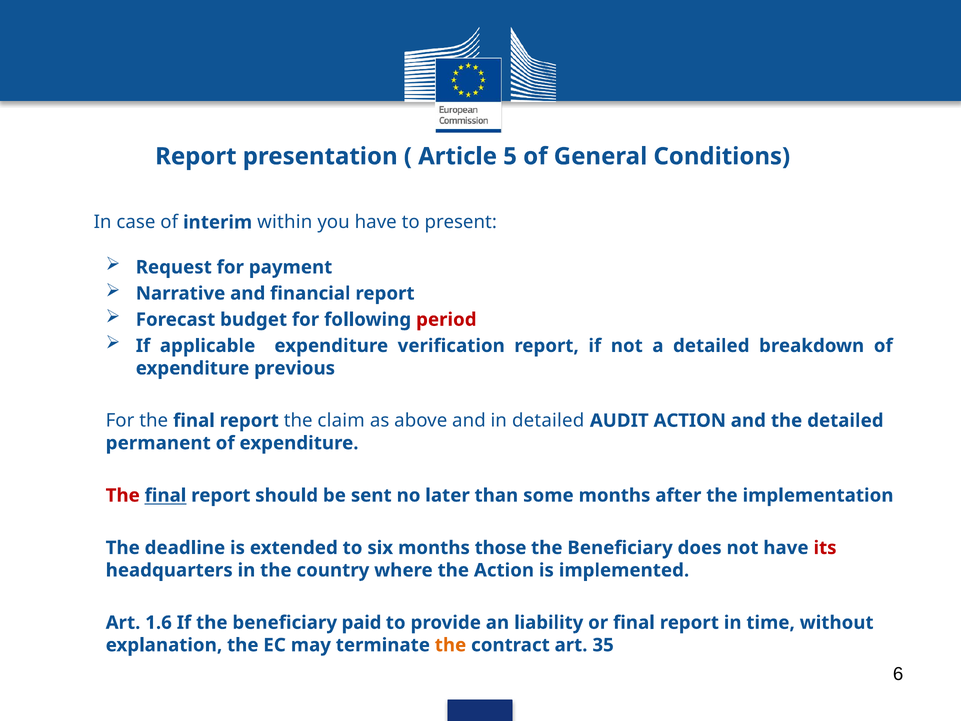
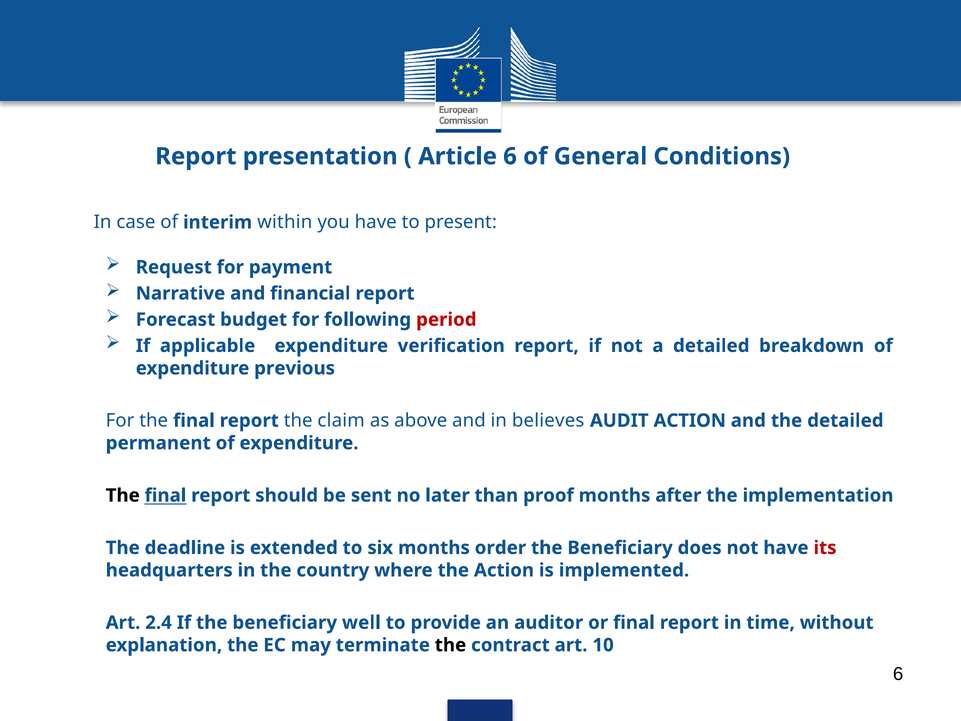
Article 5: 5 -> 6
in detailed: detailed -> believes
The at (123, 495) colour: red -> black
some: some -> proof
those: those -> order
1.6: 1.6 -> 2.4
paid: paid -> well
liability: liability -> auditor
the at (450, 645) colour: orange -> black
35: 35 -> 10
